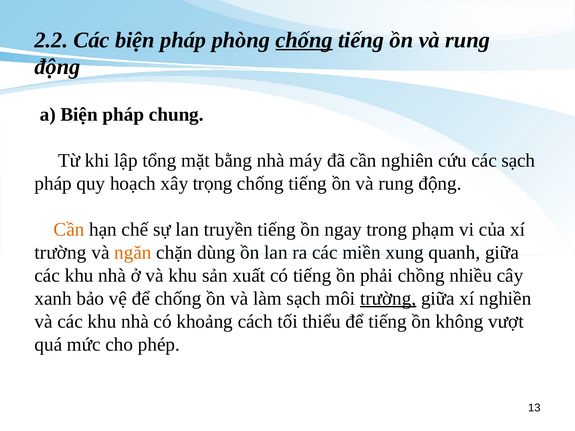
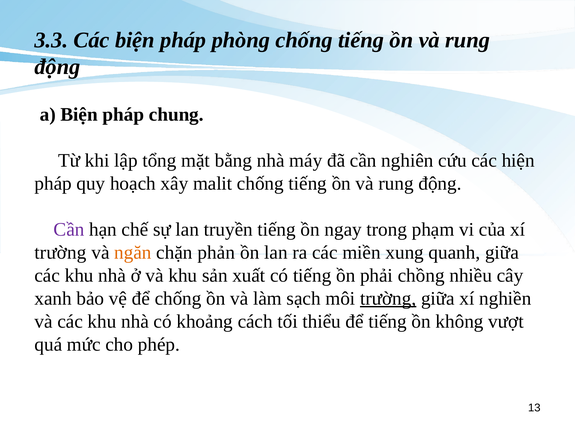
2.2: 2.2 -> 3.3
chống at (304, 40) underline: present -> none
các sạch: sạch -> hiện
trọng: trọng -> malit
Cần at (69, 230) colour: orange -> purple
dùng: dùng -> phản
